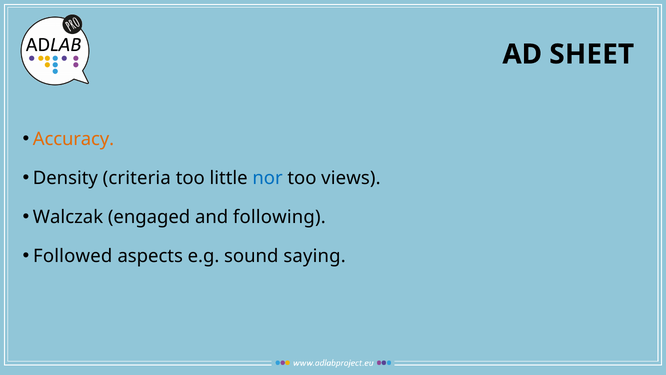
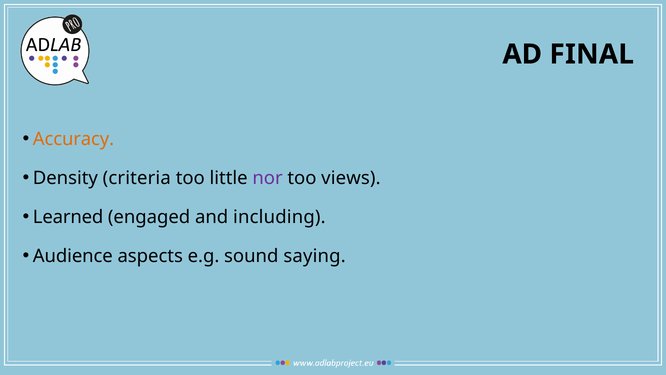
SHEET: SHEET -> FINAL
nor colour: blue -> purple
Walczak: Walczak -> Learned
following: following -> including
Followed: Followed -> Audience
